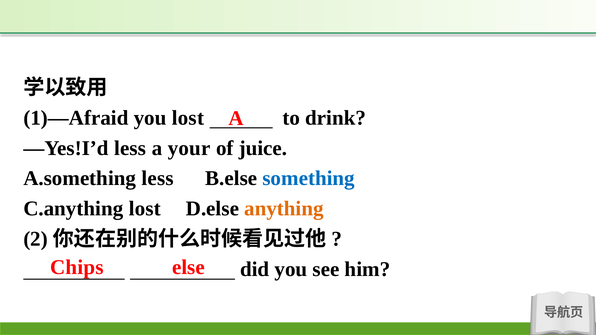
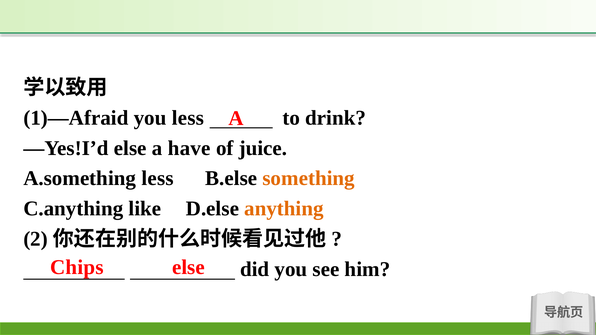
you lost: lost -> less
—Yes!I’d less: less -> else
your: your -> have
something colour: blue -> orange
C.anything lost: lost -> like
